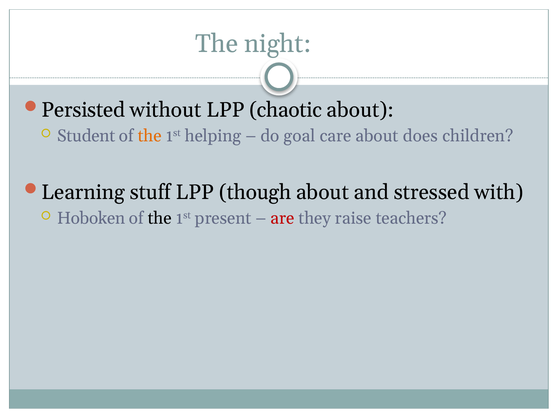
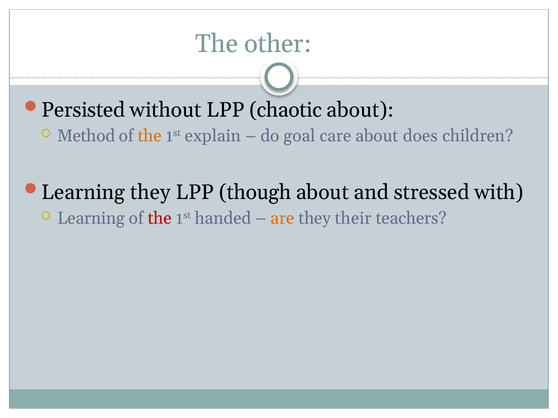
night: night -> other
Student: Student -> Method
helping: helping -> explain
Learning stuff: stuff -> they
Hoboken at (91, 218): Hoboken -> Learning
the at (160, 218) colour: black -> red
present: present -> handed
are colour: red -> orange
raise: raise -> their
